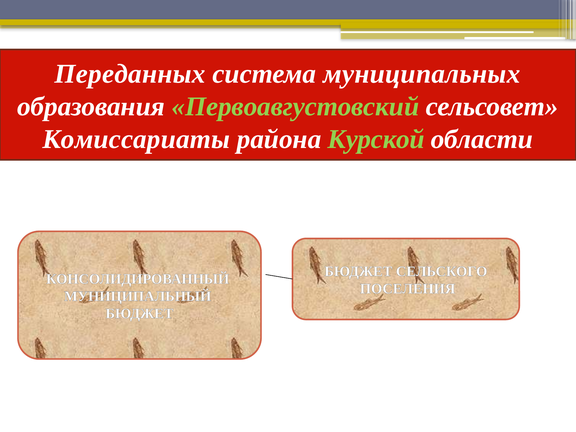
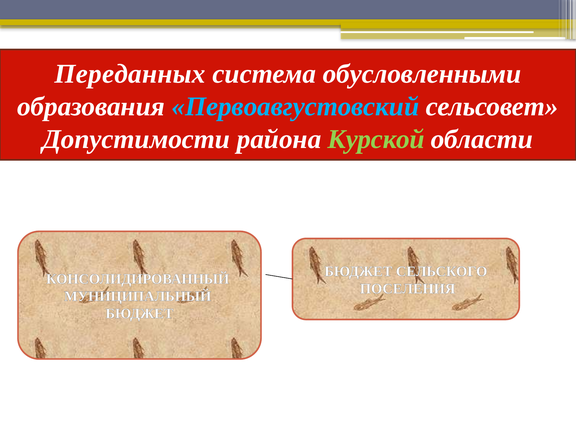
муниципальных: муниципальных -> обусловленными
Первоавгустовский colour: light green -> light blue
Комиссариаты: Комиссариаты -> Допустимости
